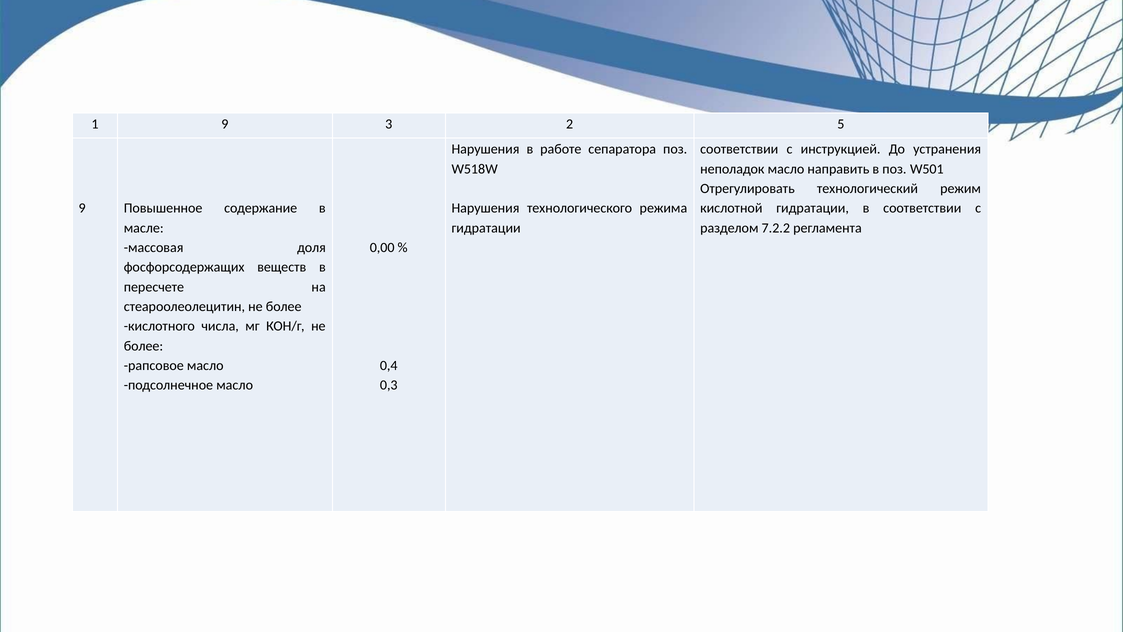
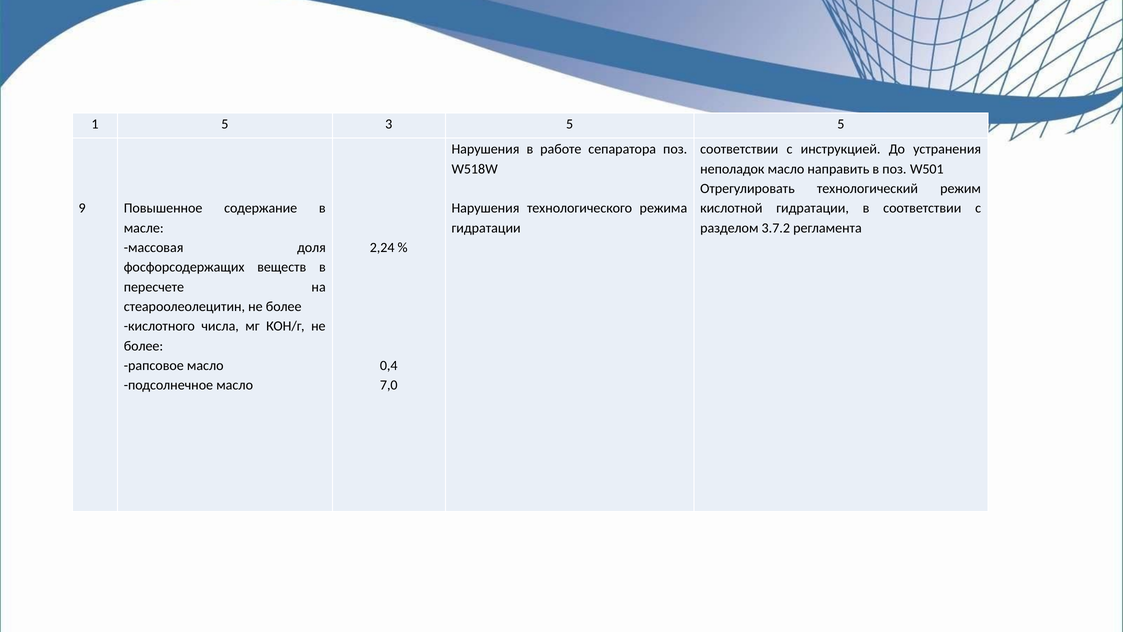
1 9: 9 -> 5
3 2: 2 -> 5
7.2.2: 7.2.2 -> 3.7.2
0,00: 0,00 -> 2,24
0,3: 0,3 -> 7,0
